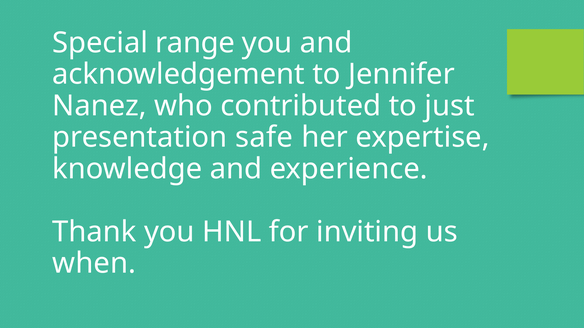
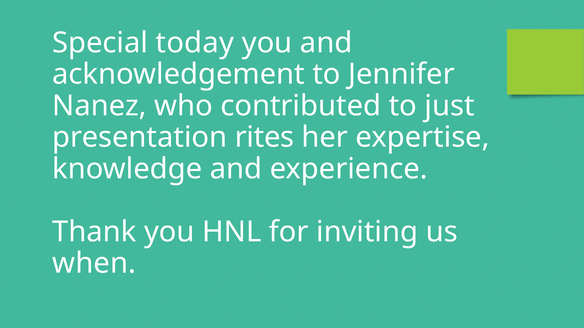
range: range -> today
safe: safe -> rites
